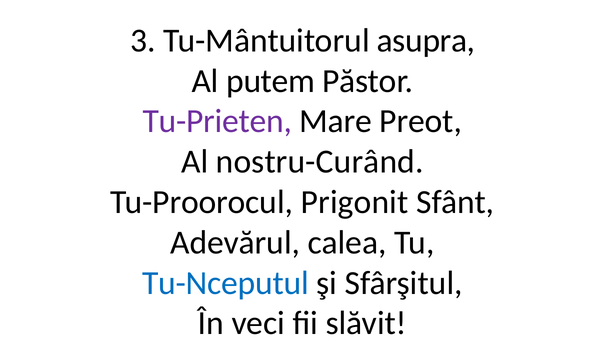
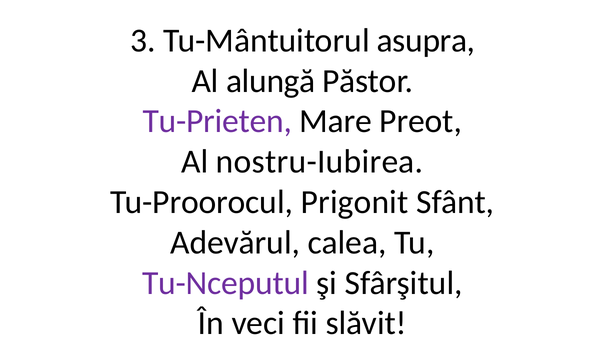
putem: putem -> alungă
nostru-Curând: nostru-Curând -> nostru-Iubirea
Tu-Nceputul colour: blue -> purple
